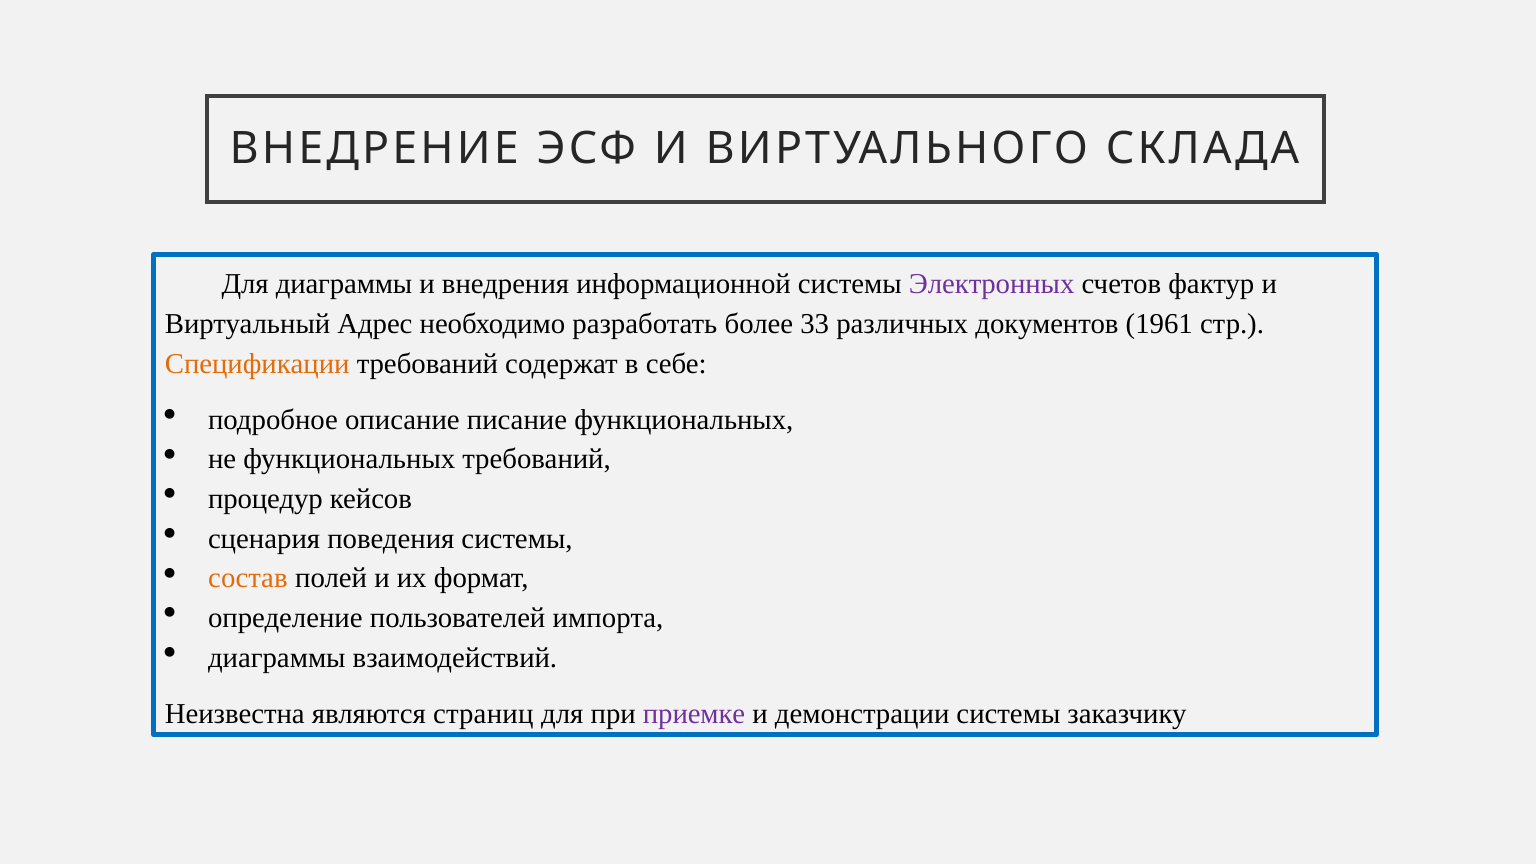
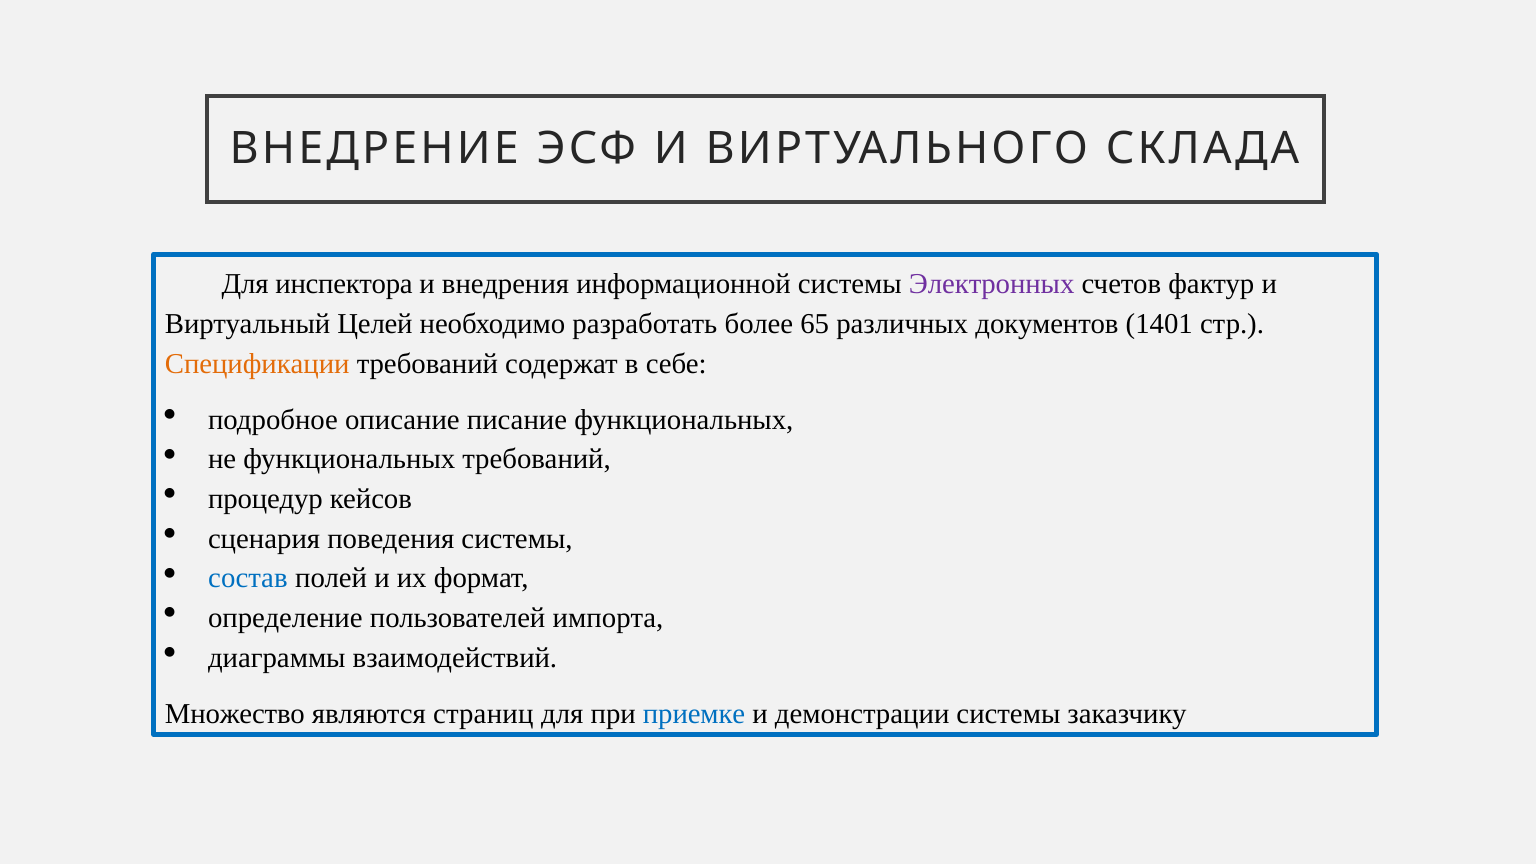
Для диаграммы: диаграммы -> инспектора
Адрес: Адрес -> Целей
33: 33 -> 65
1961: 1961 -> 1401
состав colour: orange -> blue
Неизвестна: Неизвестна -> Множество
приемке colour: purple -> blue
